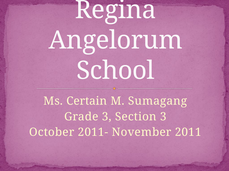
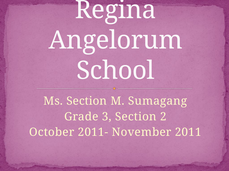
Ms Certain: Certain -> Section
Section 3: 3 -> 2
